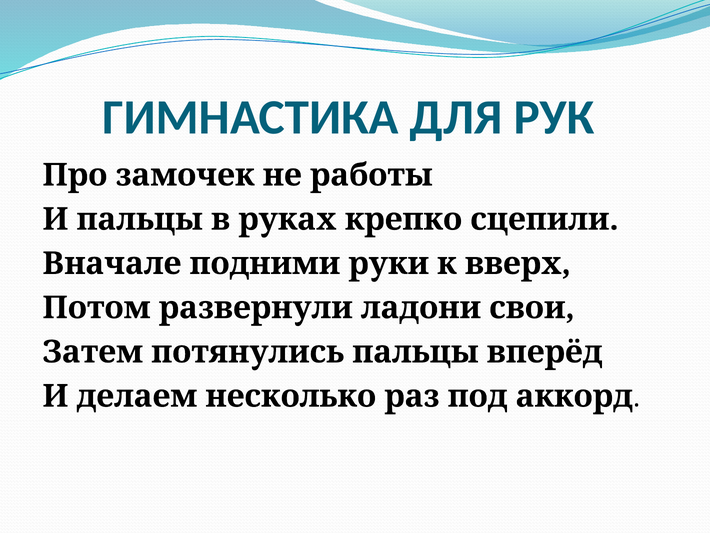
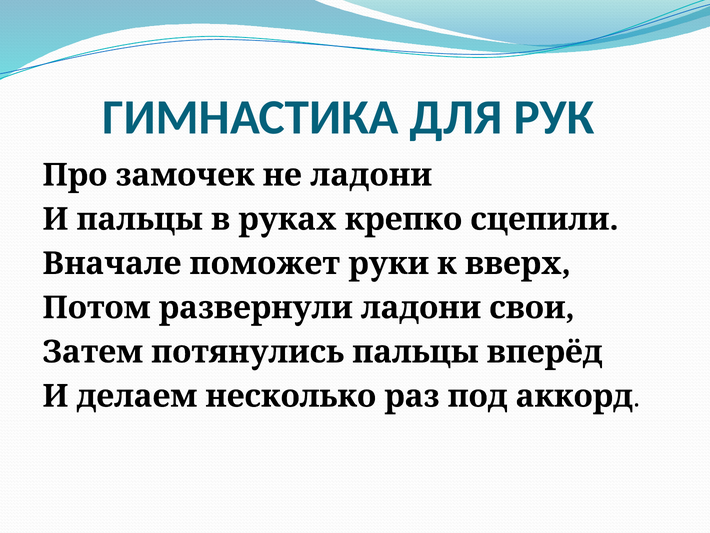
не работы: работы -> ладони
подними: подними -> поможет
